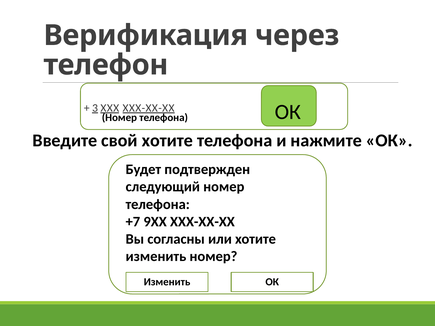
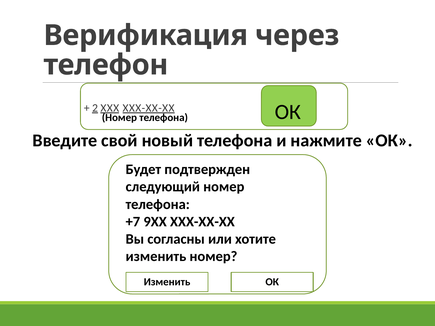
3: 3 -> 2
свой хотите: хотите -> новый
